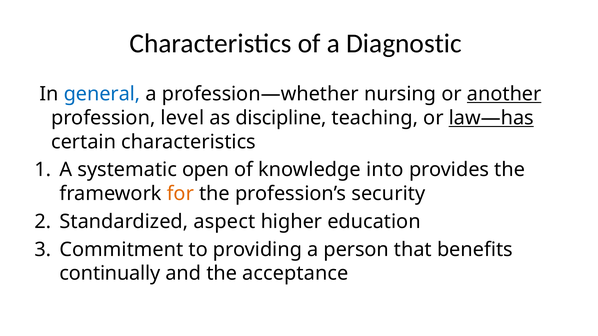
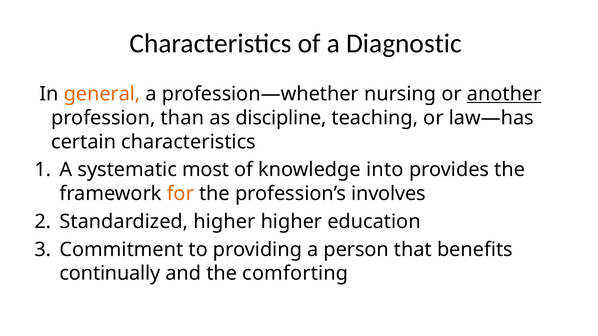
general colour: blue -> orange
level: level -> than
law—has underline: present -> none
open: open -> most
security: security -> involves
Standardized aspect: aspect -> higher
acceptance: acceptance -> comforting
